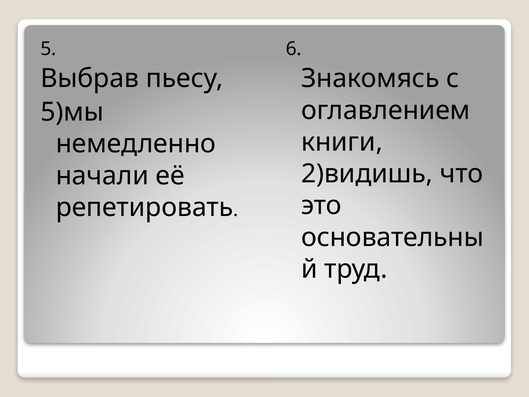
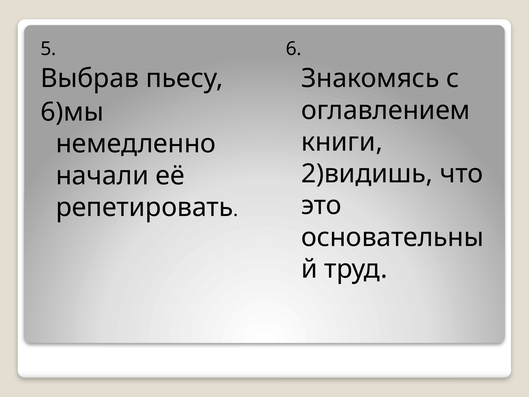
5)мы: 5)мы -> 6)мы
